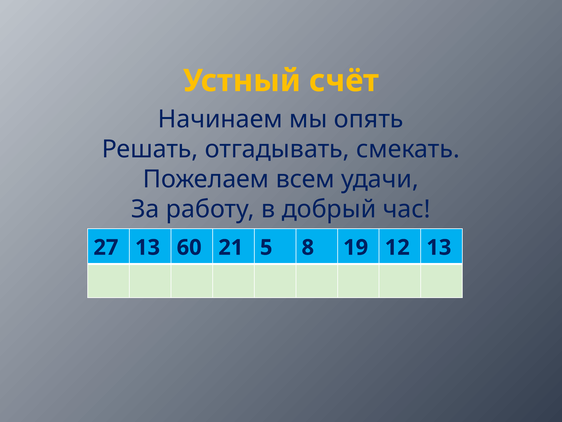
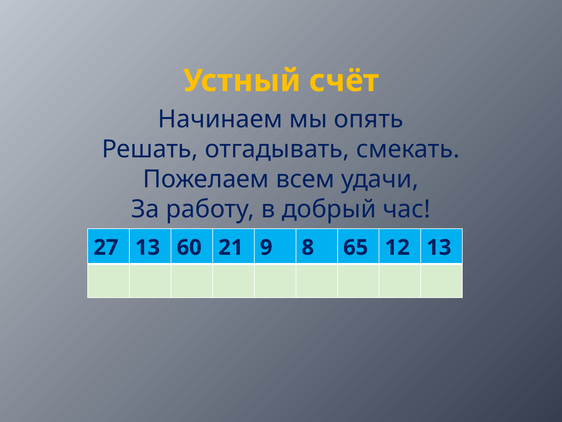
5: 5 -> 9
19: 19 -> 65
